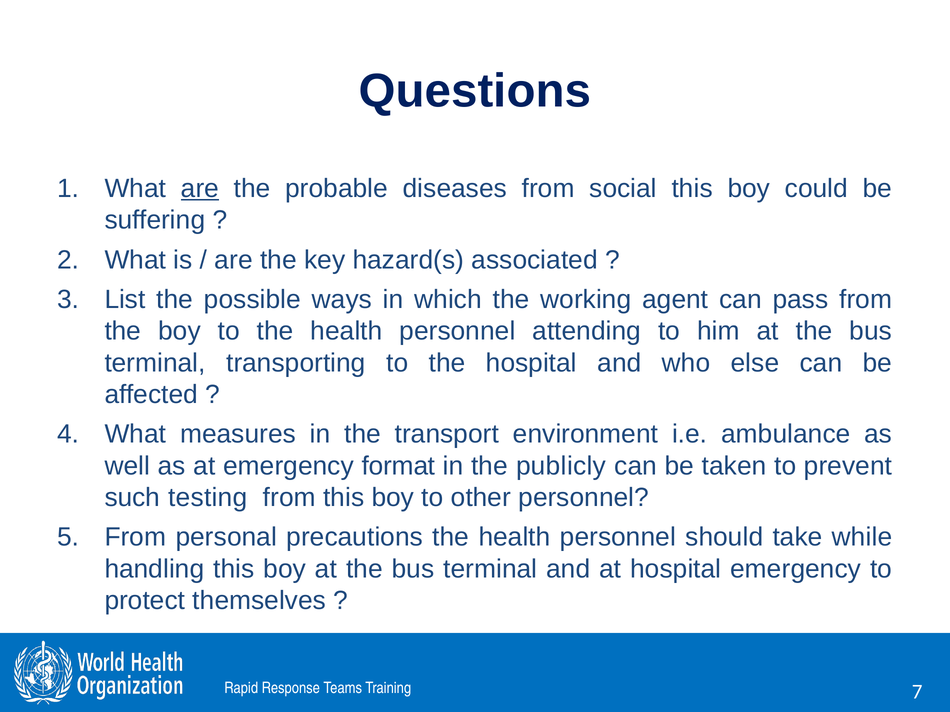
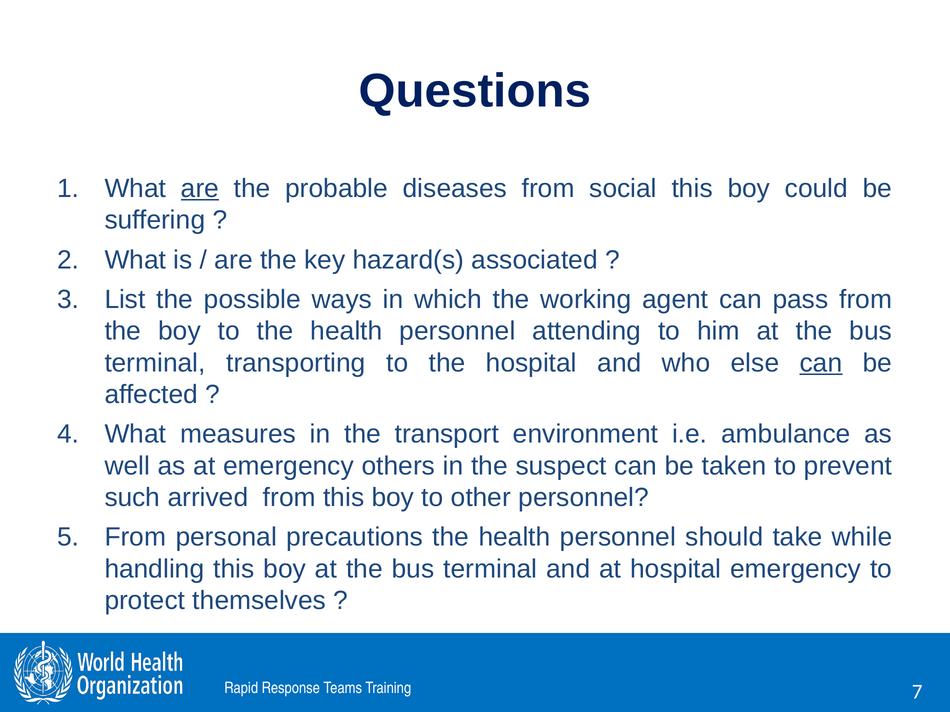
can at (821, 363) underline: none -> present
format: format -> others
publicly: publicly -> suspect
testing: testing -> arrived
